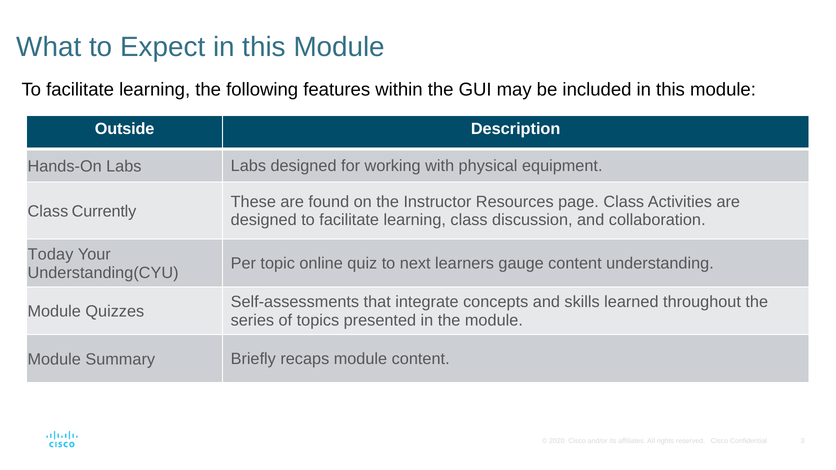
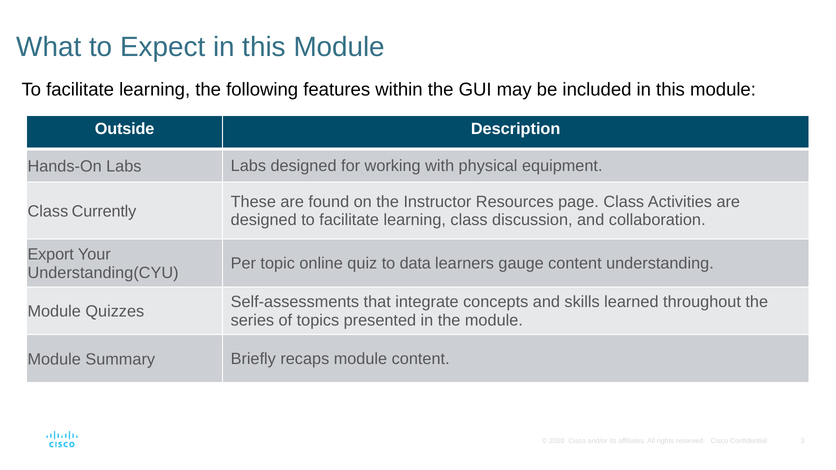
Today: Today -> Export
next: next -> data
